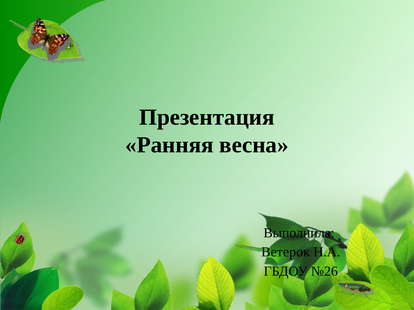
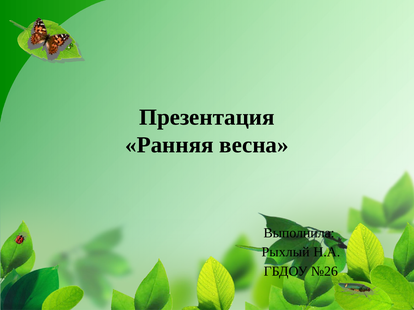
Ветерок: Ветерок -> Рыхлый
